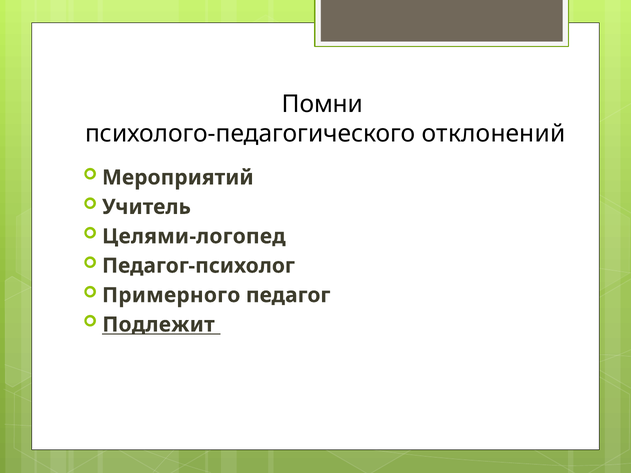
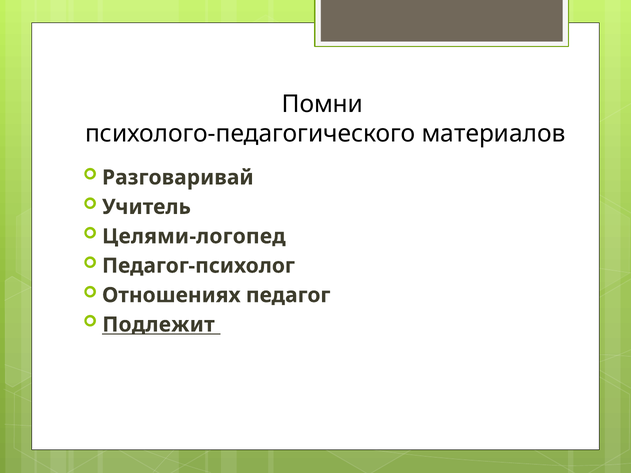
отклонений: отклонений -> материалов
Мероприятий: Мероприятий -> Разговаривай
Примерного: Примерного -> Отношениях
